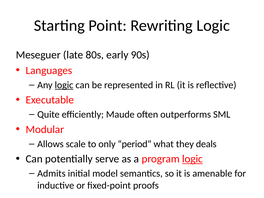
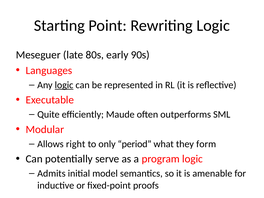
scale: scale -> right
deals: deals -> form
logic at (193, 159) underline: present -> none
